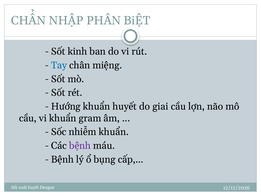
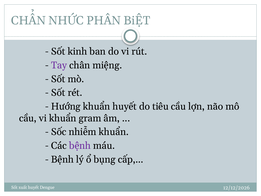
NHẬP: NHẬP -> NHỨC
Tay colour: blue -> purple
giai: giai -> tiêu
